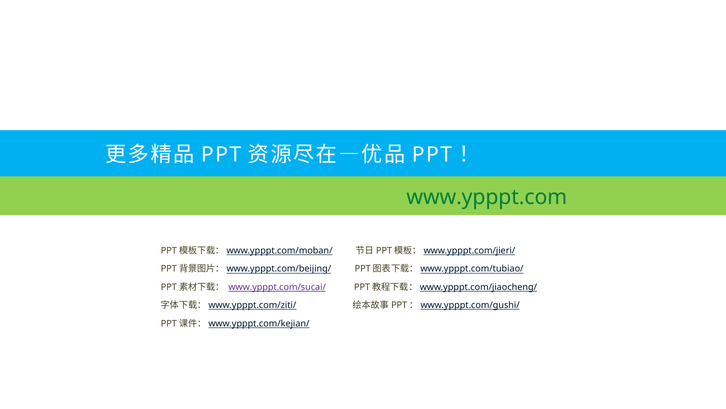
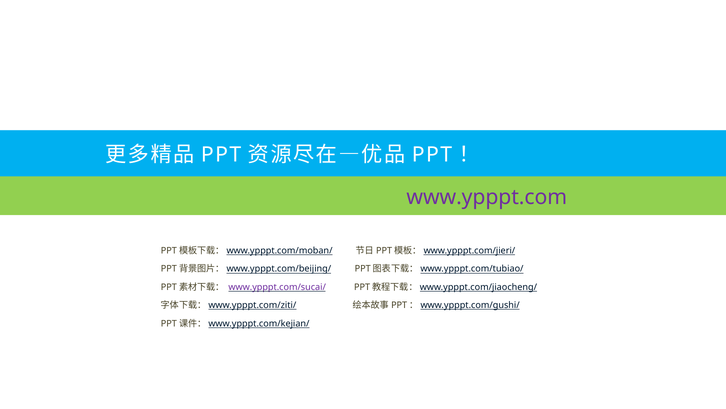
www.ypppt.com colour: green -> purple
